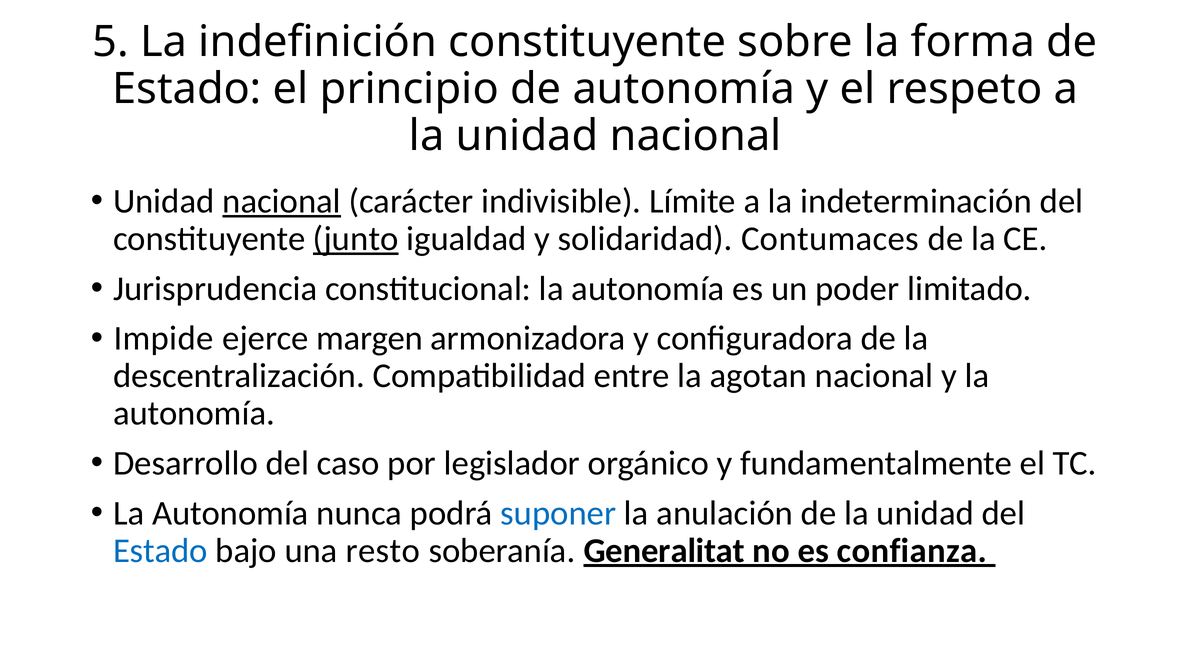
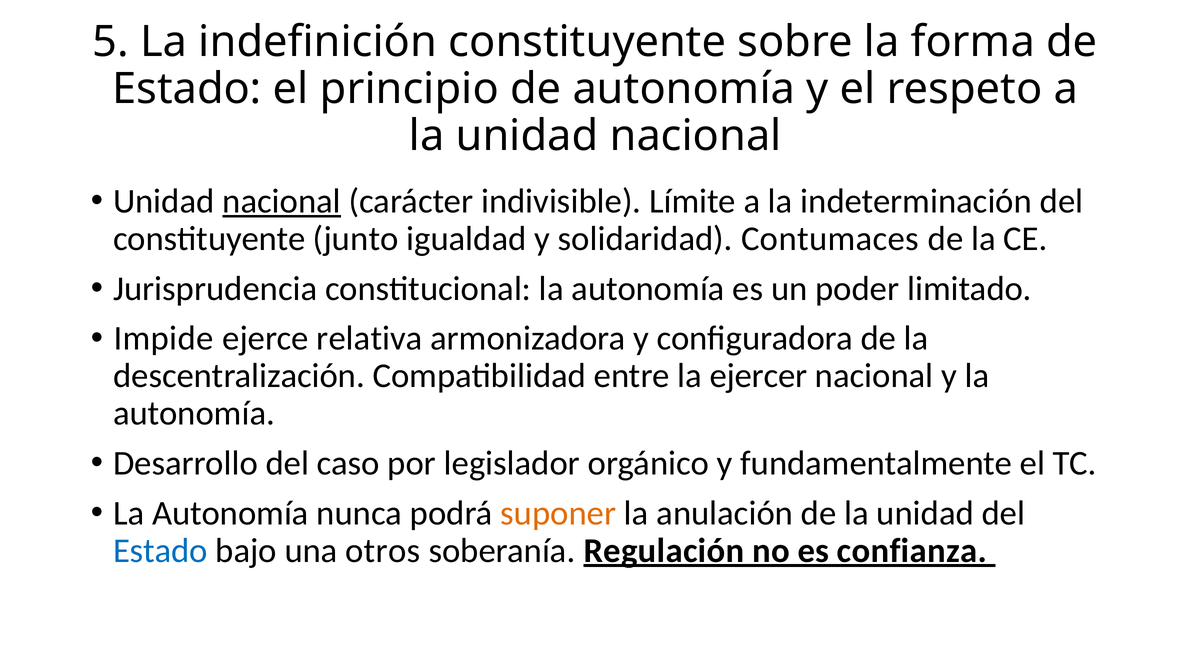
junto underline: present -> none
margen: margen -> relativa
agotan: agotan -> ejercer
suponer colour: blue -> orange
resto: resto -> otros
Generalitat: Generalitat -> Regulación
